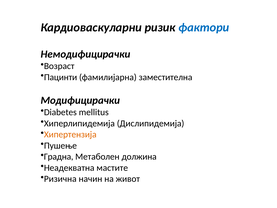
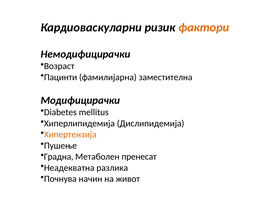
фактори colour: blue -> orange
должина: должина -> пренесат
мастите: мастите -> разлика
Ризична: Ризична -> Почнува
